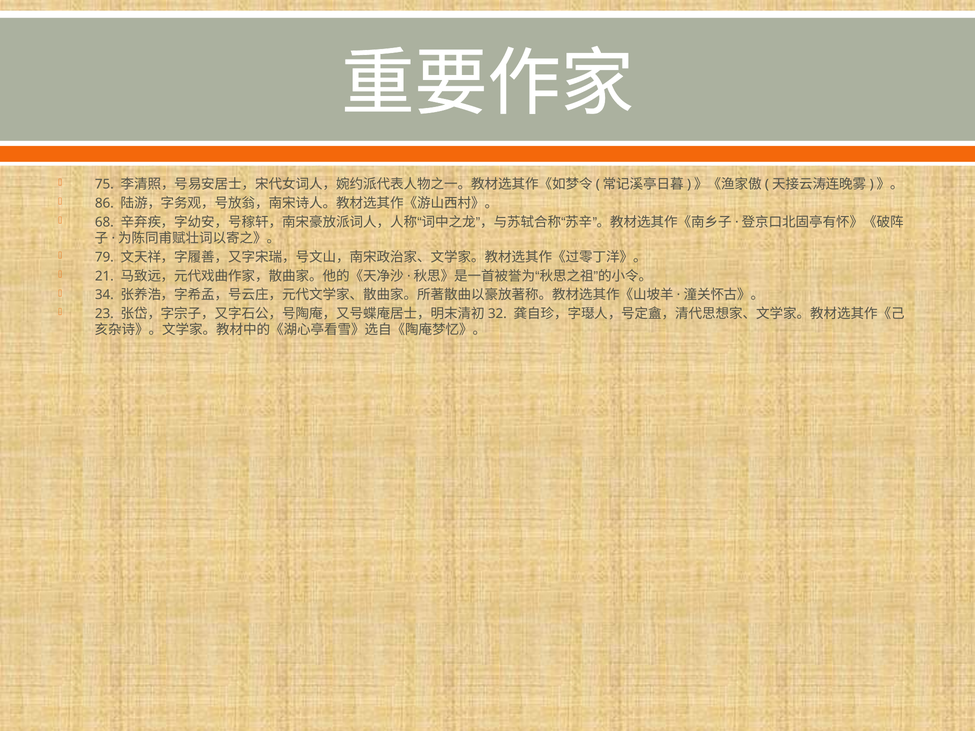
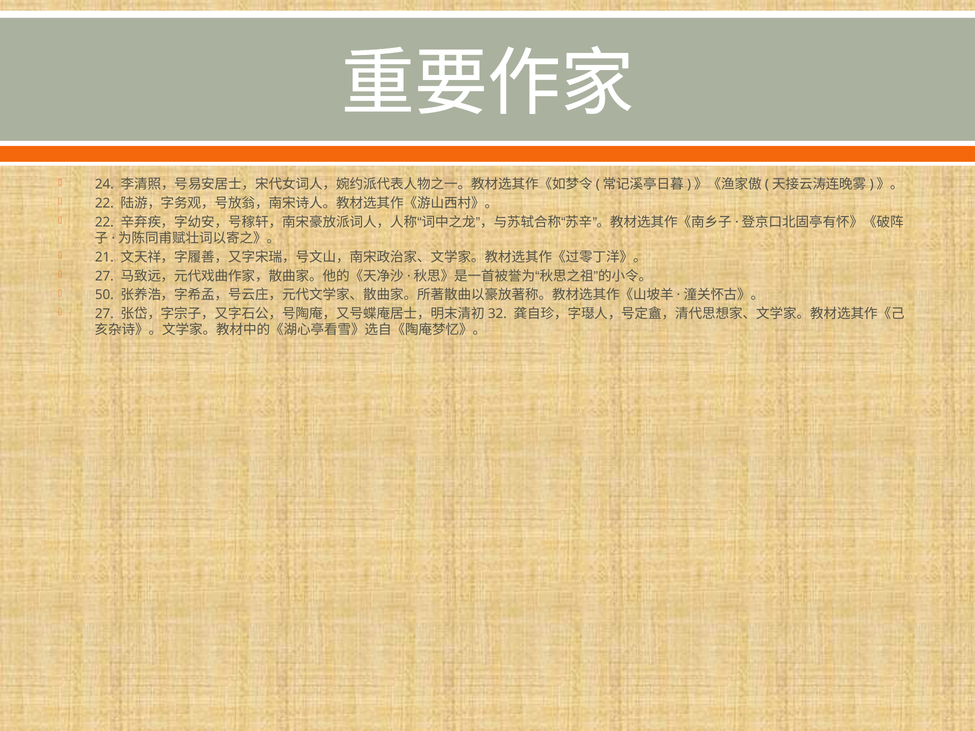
75: 75 -> 24
86 at (104, 203): 86 -> 22
68 at (104, 222): 68 -> 22
79: 79 -> 21
21 at (104, 276): 21 -> 27
34: 34 -> 50
23 at (104, 314): 23 -> 27
